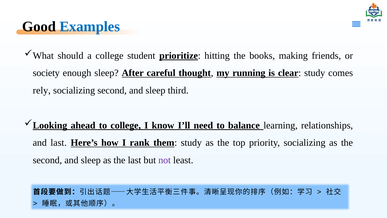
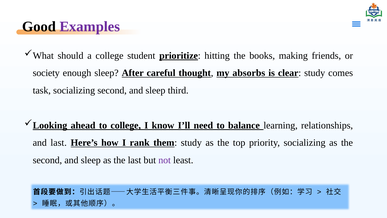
Examples colour: blue -> purple
running: running -> absorbs
rely: rely -> task
